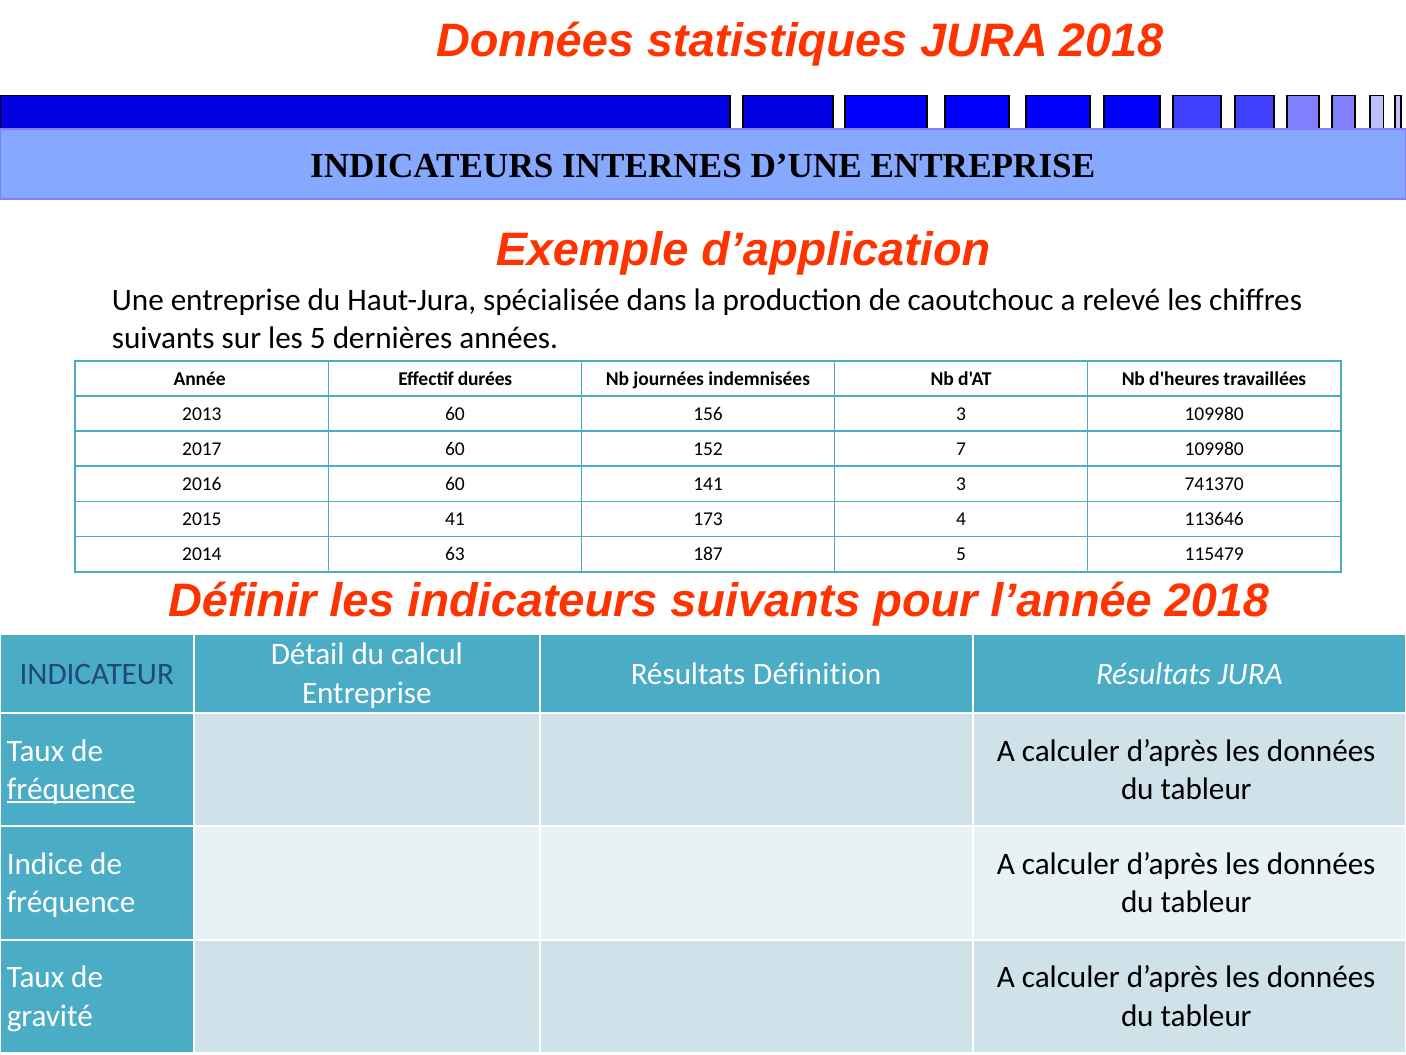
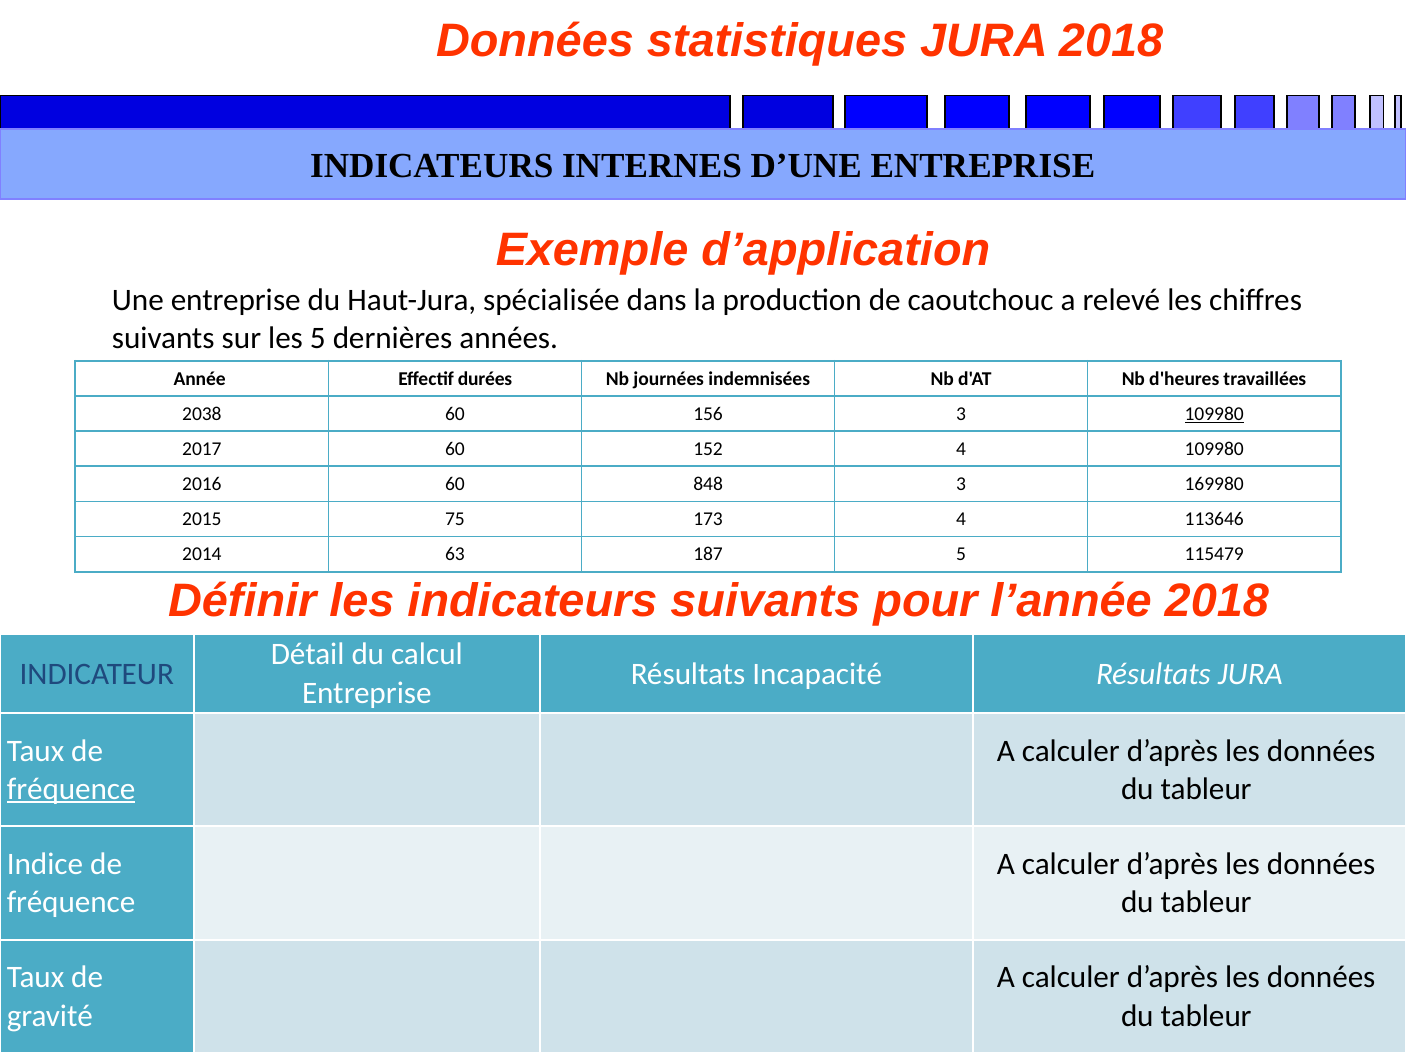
2013: 2013 -> 2038
109980 at (1214, 414) underline: none -> present
152 7: 7 -> 4
141: 141 -> 848
741370: 741370 -> 169980
41: 41 -> 75
Définition: Définition -> Incapacité
